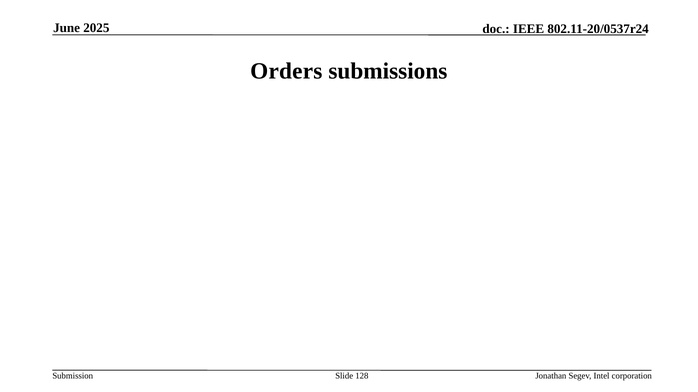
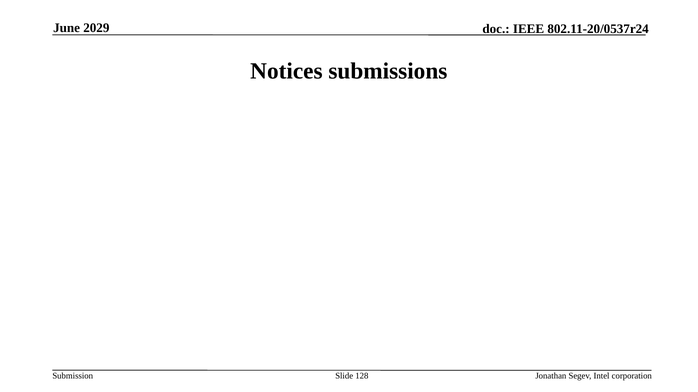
2025: 2025 -> 2029
Orders: Orders -> Notices
